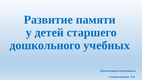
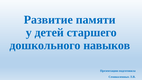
учебных: учебных -> навыков
